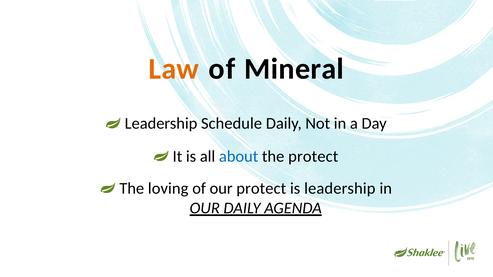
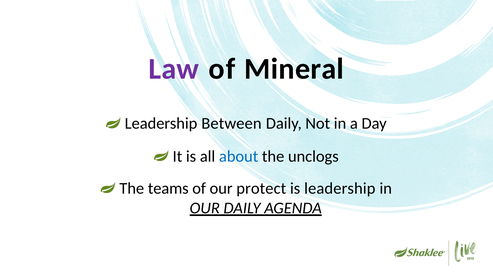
Law colour: orange -> purple
Schedule: Schedule -> Between
the protect: protect -> unclogs
loving: loving -> teams
